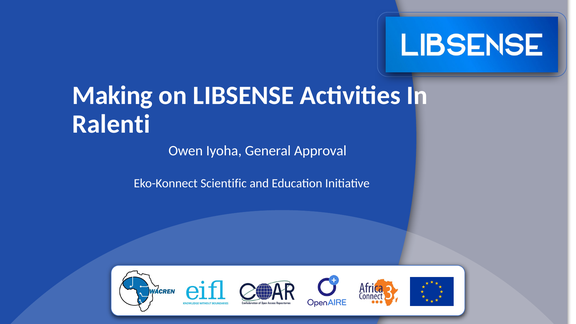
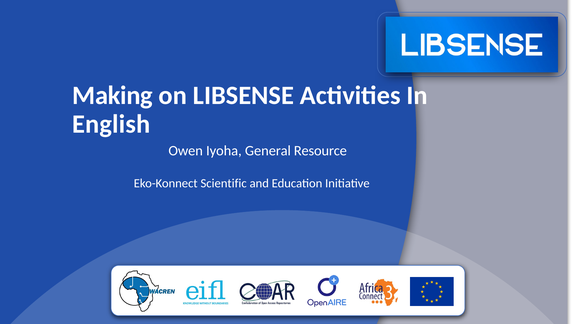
Ralenti: Ralenti -> English
Approval: Approval -> Resource
